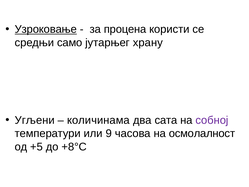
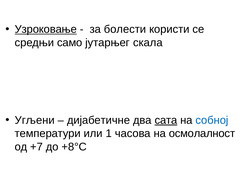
процена: процена -> болести
храну: храну -> скала
количинама: количинама -> дијабетичне
сата underline: none -> present
собној colour: purple -> blue
9: 9 -> 1
+5: +5 -> +7
